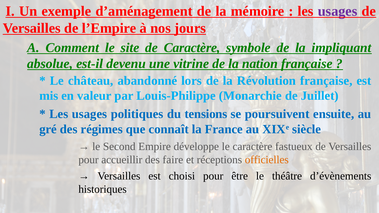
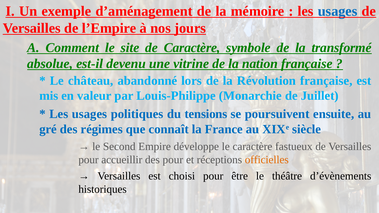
usages at (338, 11) colour: purple -> blue
impliquant: impliquant -> transformé
des faire: faire -> pour
